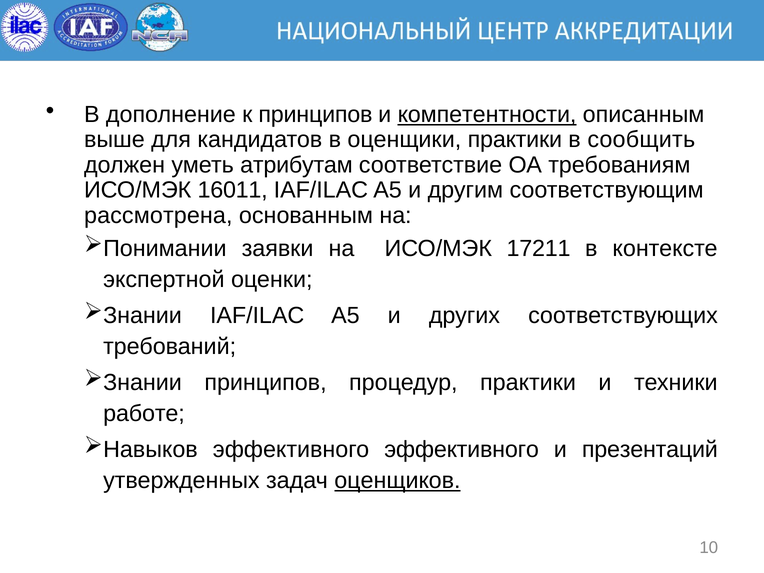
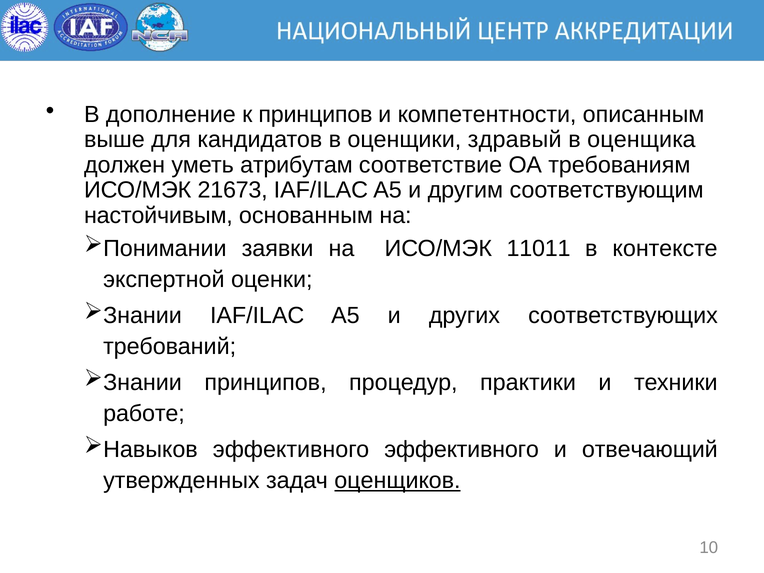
компетентности underline: present -> none
оценщики практики: практики -> здравый
сообщить: сообщить -> оценщика
16011: 16011 -> 21673
рассмотрена: рассмотрена -> настойчивым
17211: 17211 -> 11011
презентаций: презентаций -> отвечающий
